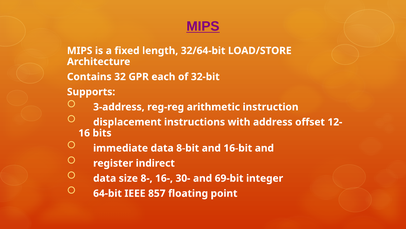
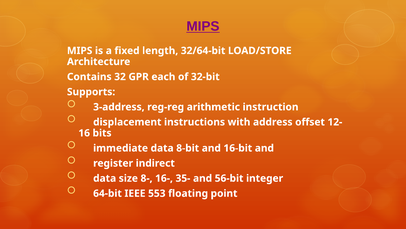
30-: 30- -> 35-
69-bit: 69-bit -> 56-bit
857: 857 -> 553
